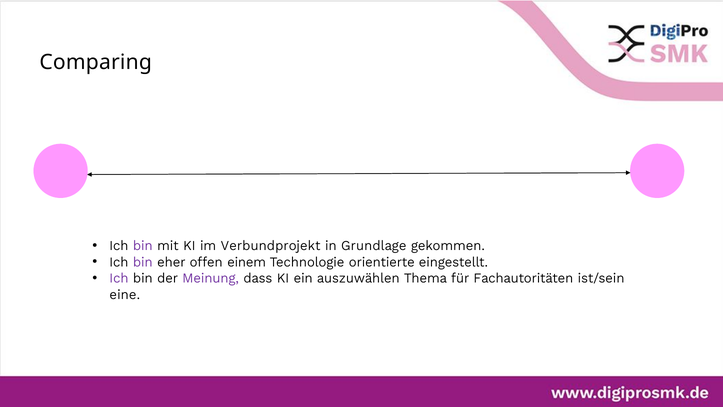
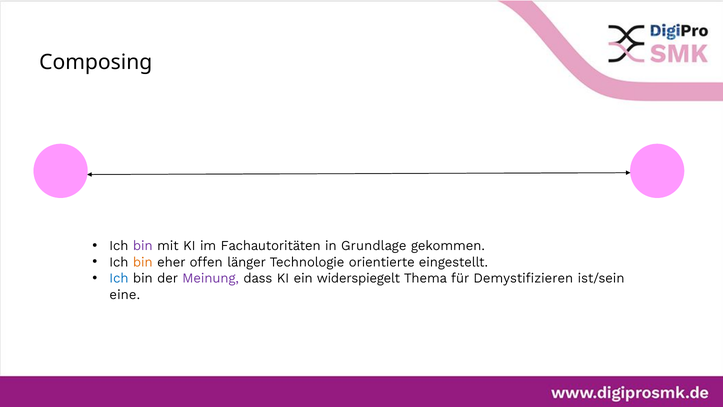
Comparing: Comparing -> Composing
Verbundprojekt: Verbundprojekt -> Fachautoritäten
bin at (143, 262) colour: purple -> orange
einem: einem -> länger
Ich at (119, 278) colour: purple -> blue
auszuwählen: auszuwählen -> widerspiegelt
Fachautoritäten: Fachautoritäten -> Demystifizieren
